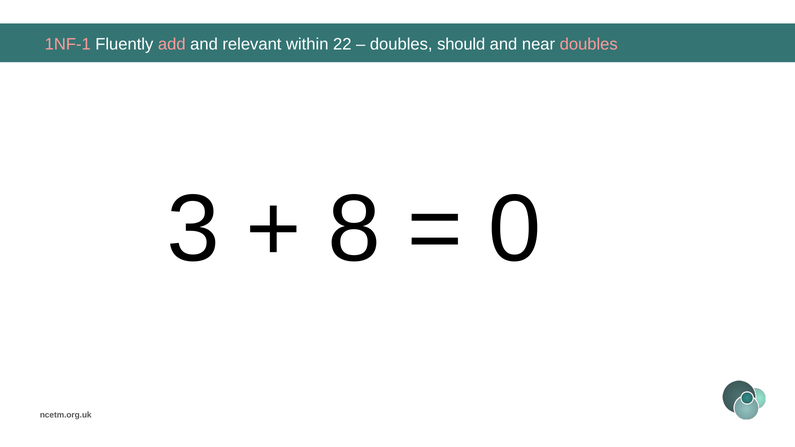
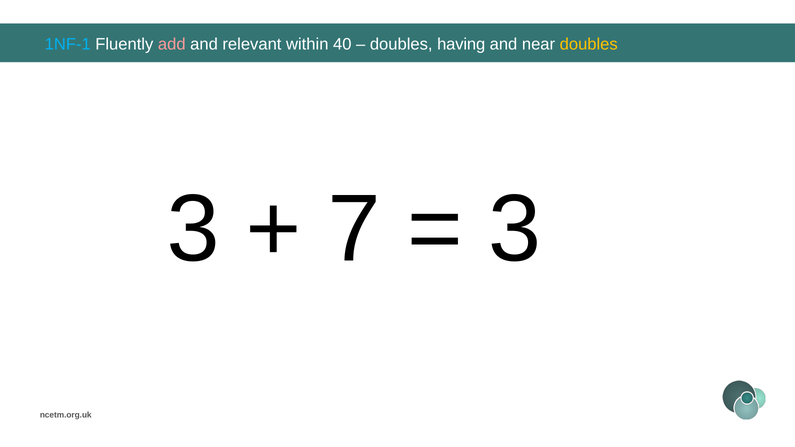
1NF-1 colour: pink -> light blue
22: 22 -> 40
should: should -> having
doubles at (589, 44) colour: pink -> yellow
8: 8 -> 7
0 at (515, 230): 0 -> 3
